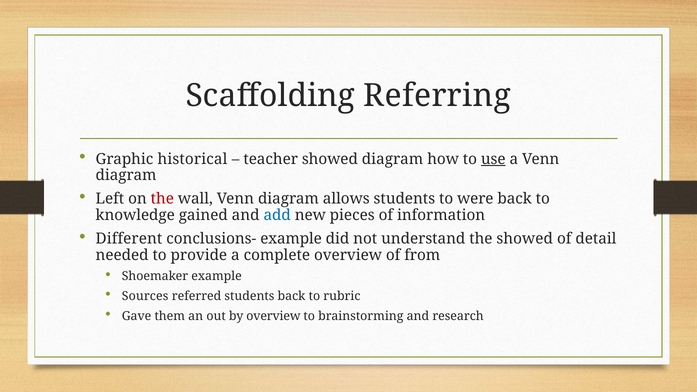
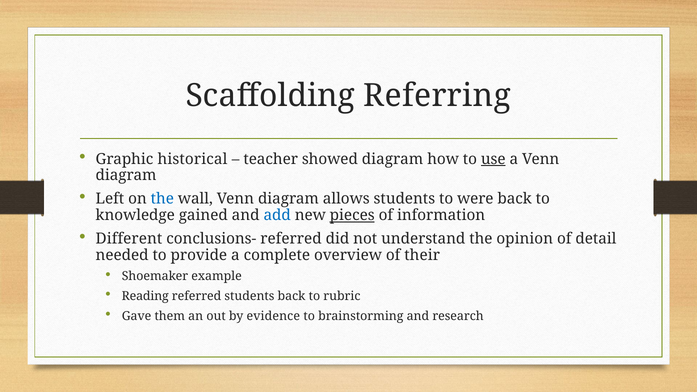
the at (162, 199) colour: red -> blue
pieces underline: none -> present
conclusions- example: example -> referred
the showed: showed -> opinion
from: from -> their
Sources: Sources -> Reading
by overview: overview -> evidence
